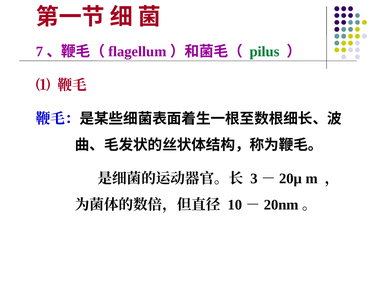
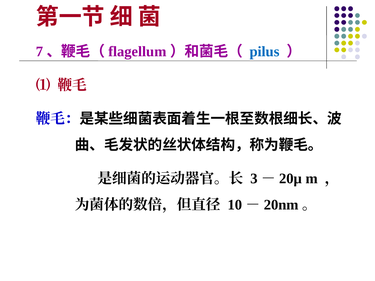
pilus colour: green -> blue
